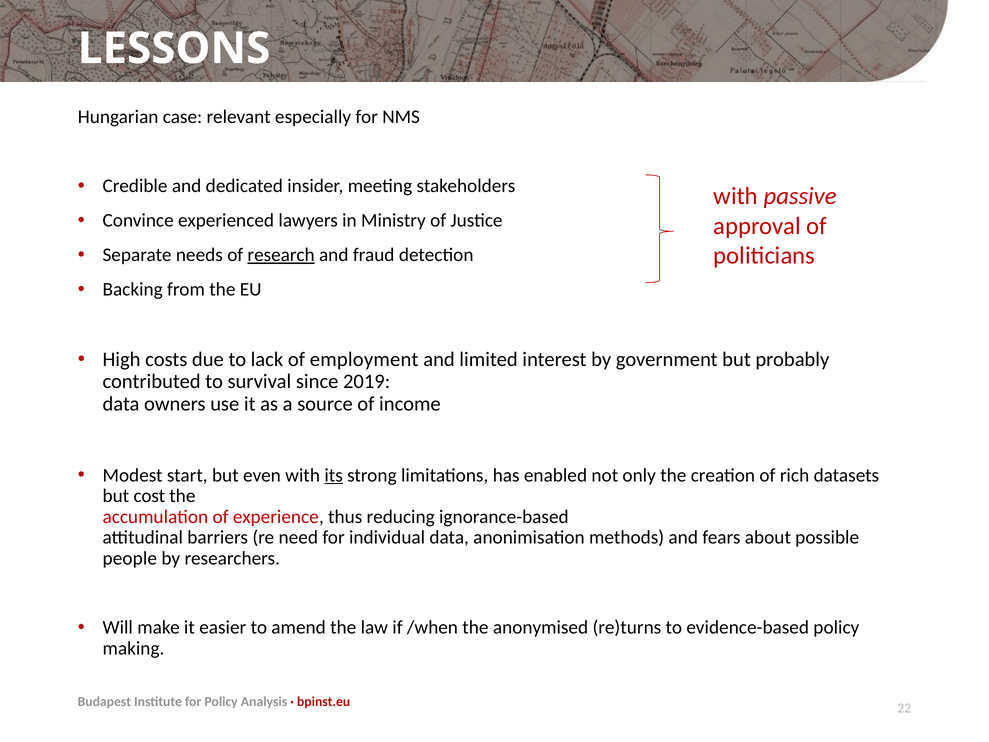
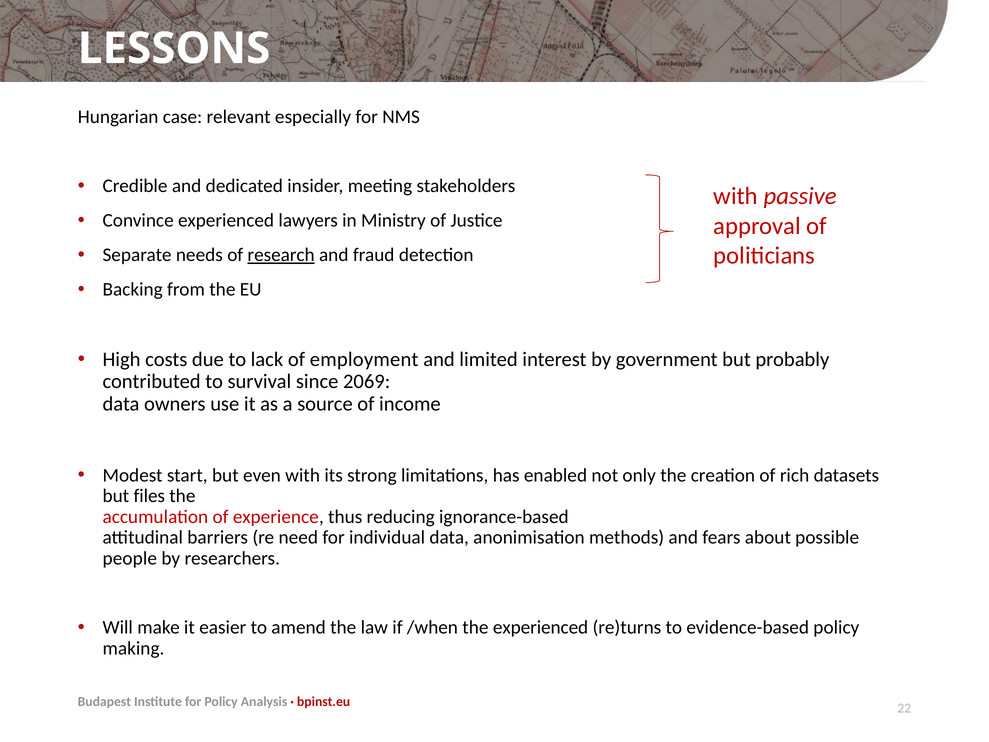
2019: 2019 -> 2069
its underline: present -> none
cost: cost -> files
the anonymised: anonymised -> experienced
